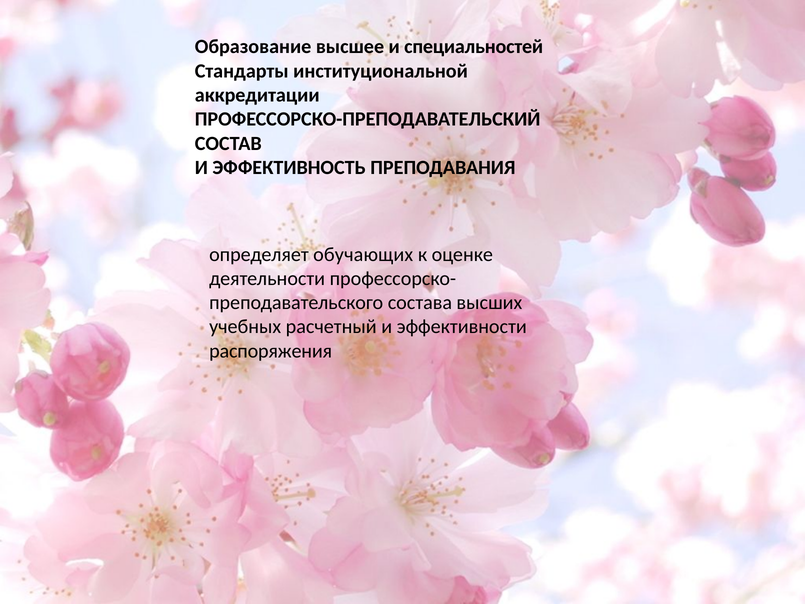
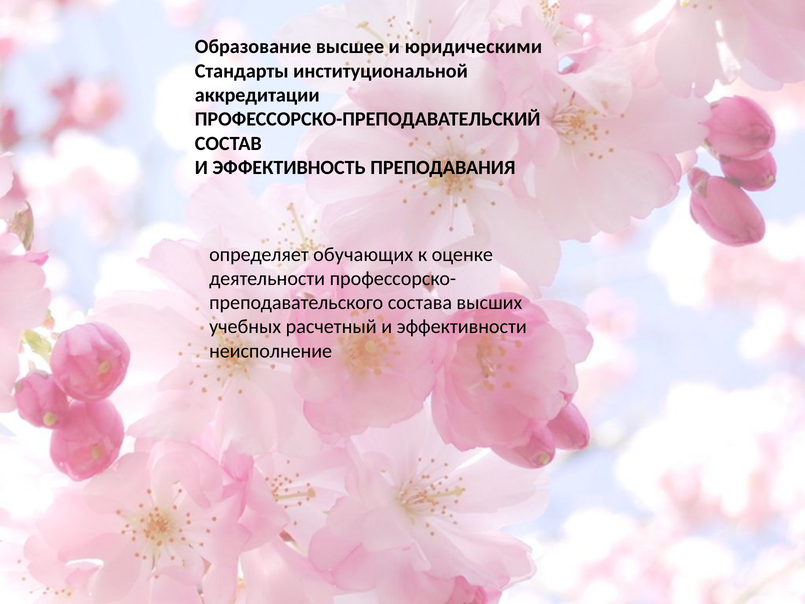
специальностей: специальностей -> юридическими
распоряжения: распоряжения -> неисполнение
